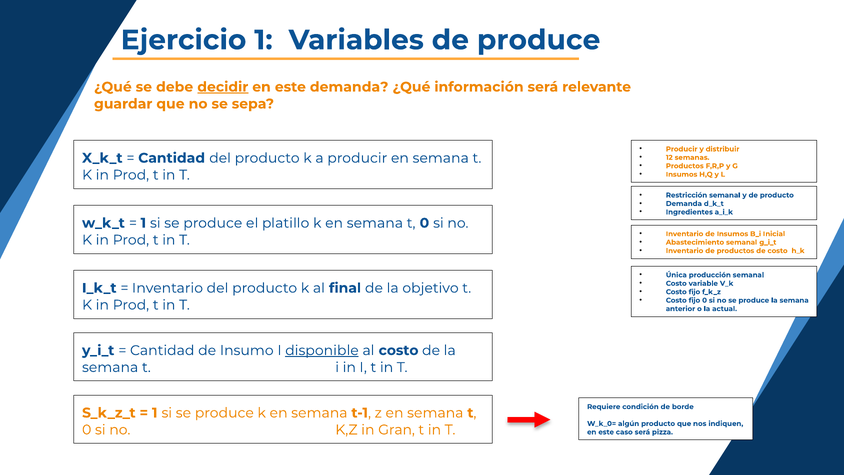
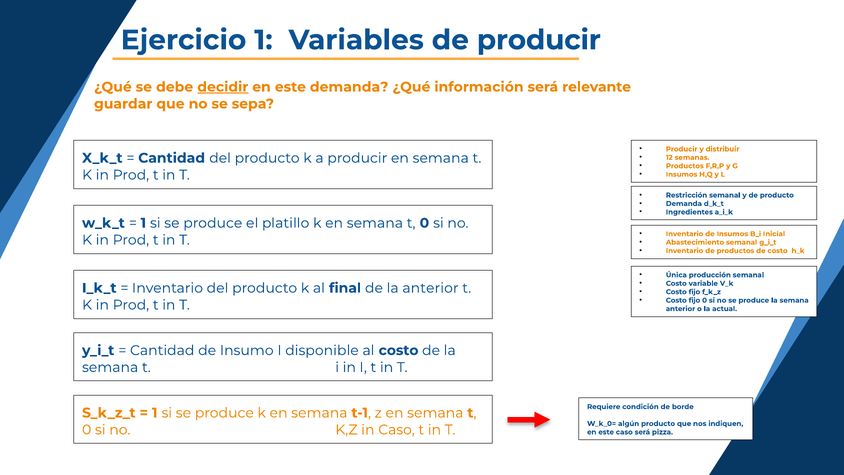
de produce: produce -> producir
la objetivo: objetivo -> anterior
disponible underline: present -> none
in Gran: Gran -> Caso
